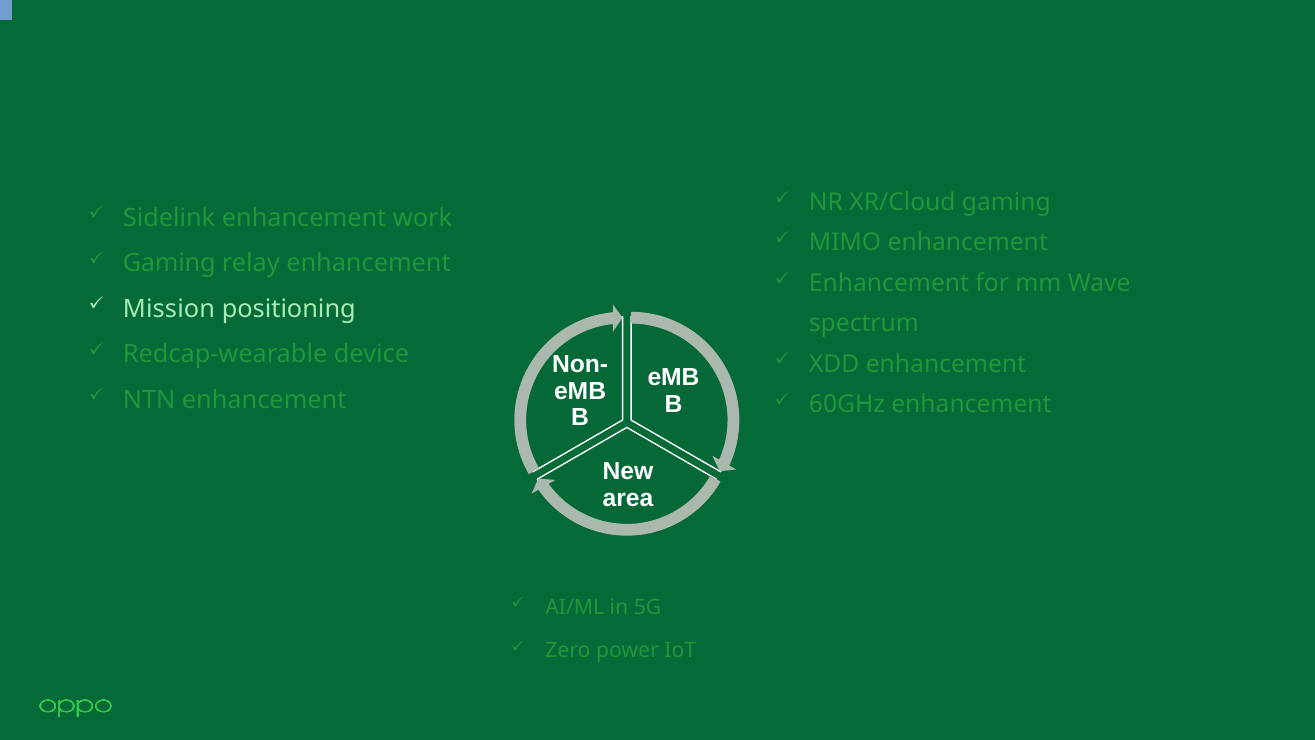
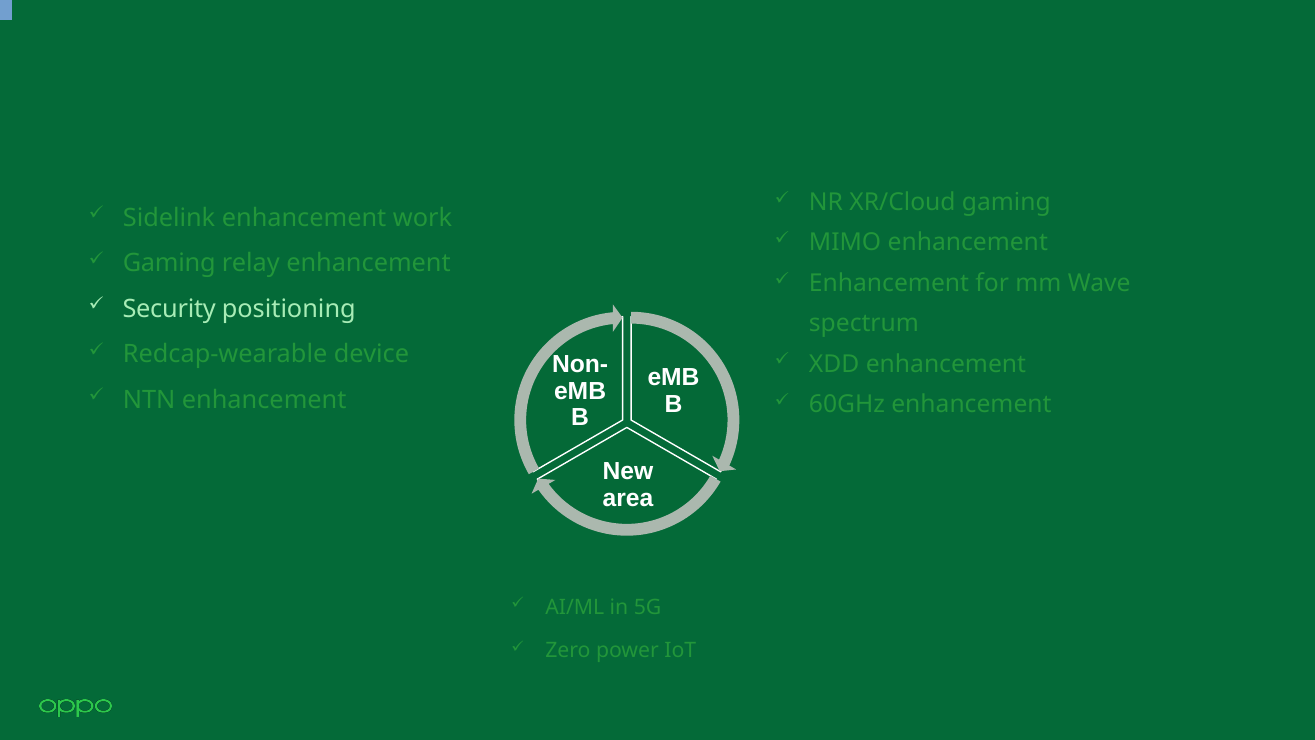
Mission: Mission -> Security
